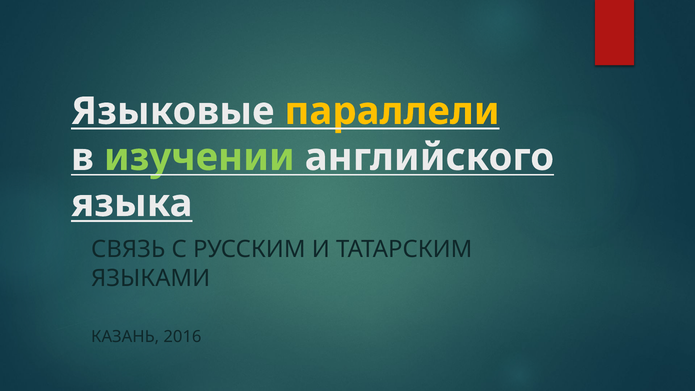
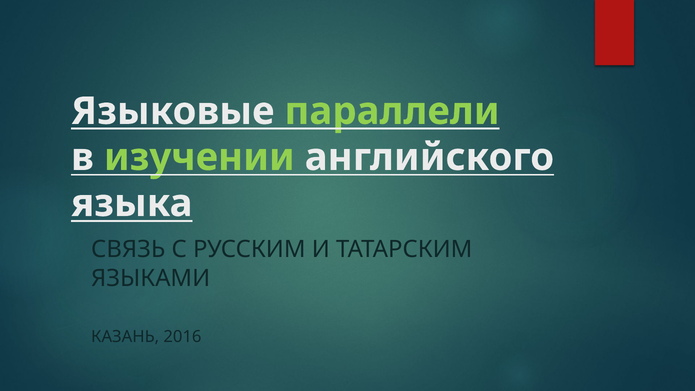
параллели colour: yellow -> light green
